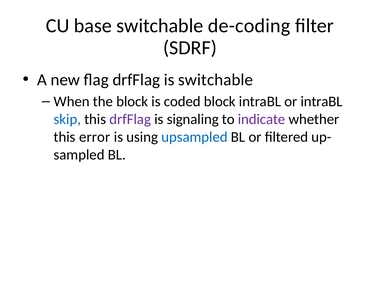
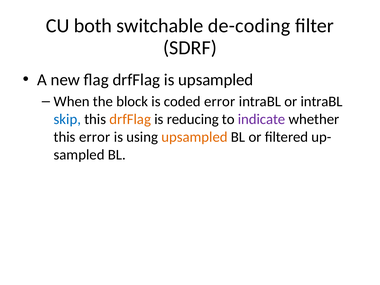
base: base -> both
is switchable: switchable -> upsampled
coded block: block -> error
drfFlag at (130, 119) colour: purple -> orange
signaling: signaling -> reducing
upsampled at (195, 137) colour: blue -> orange
